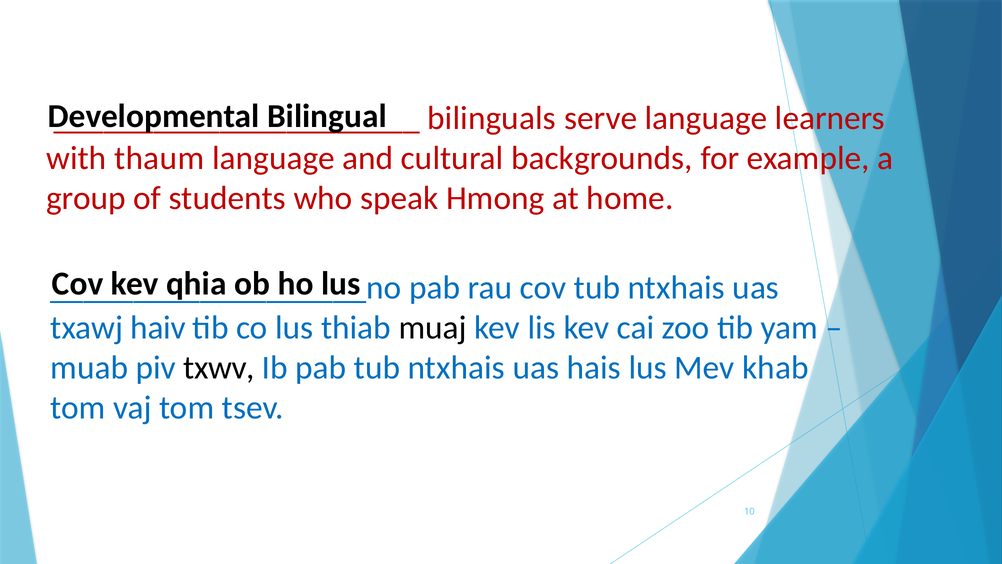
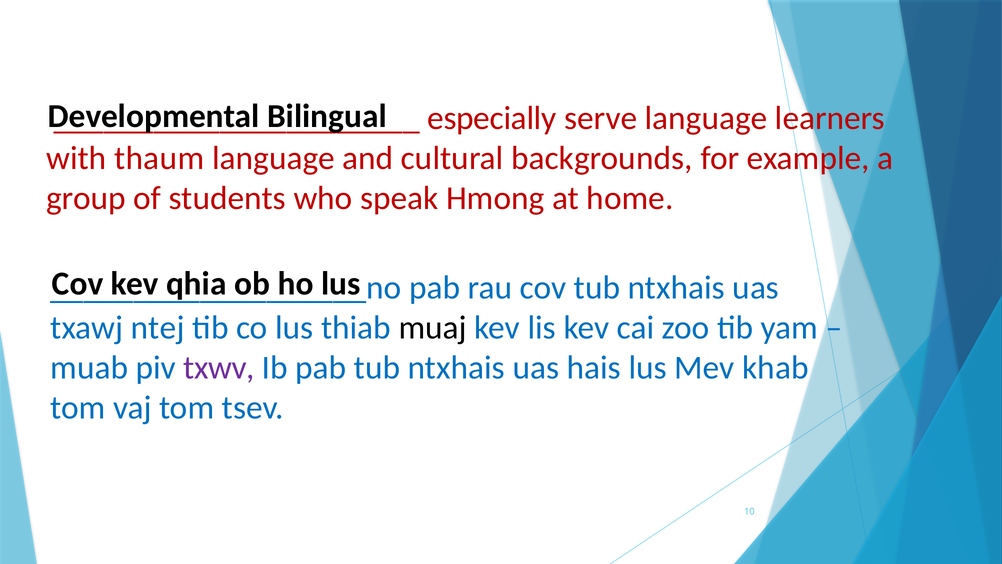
bilinguals: bilinguals -> especially
haiv: haiv -> ntej
txwv colour: black -> purple
